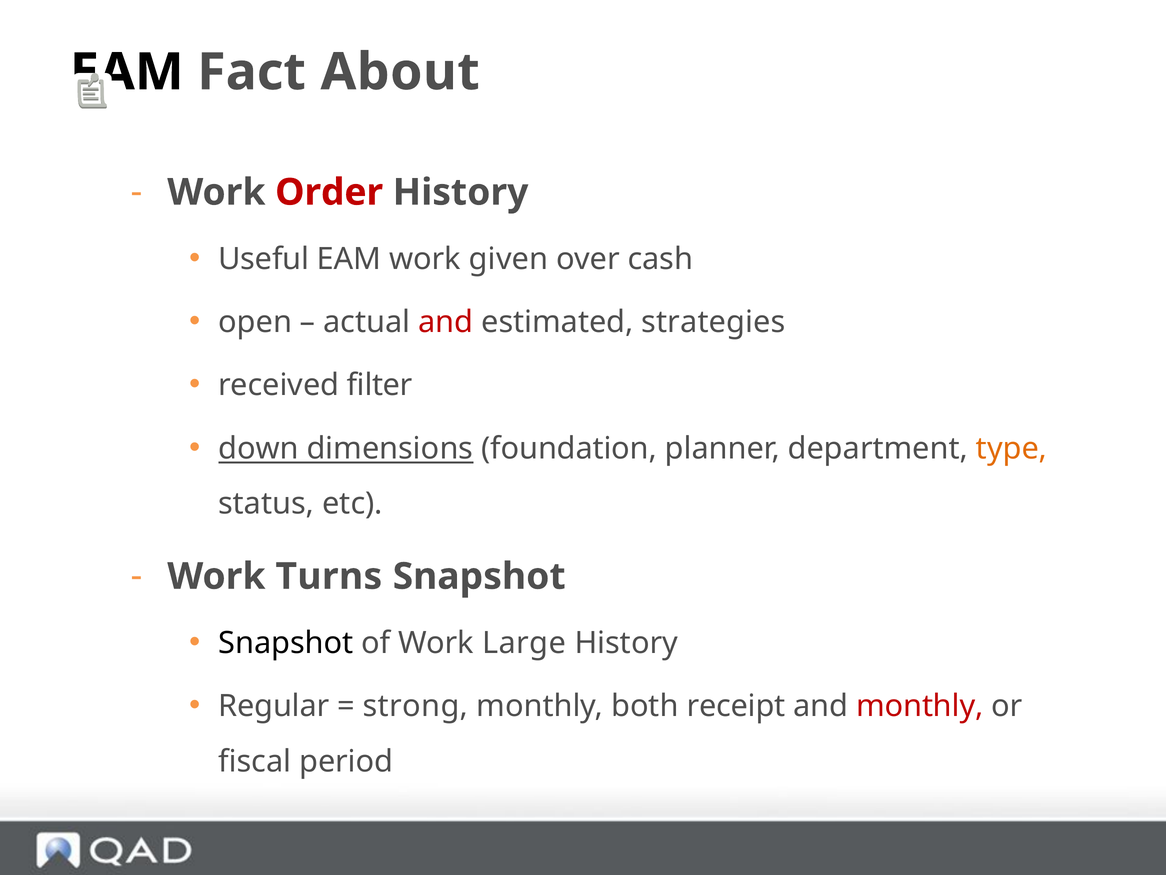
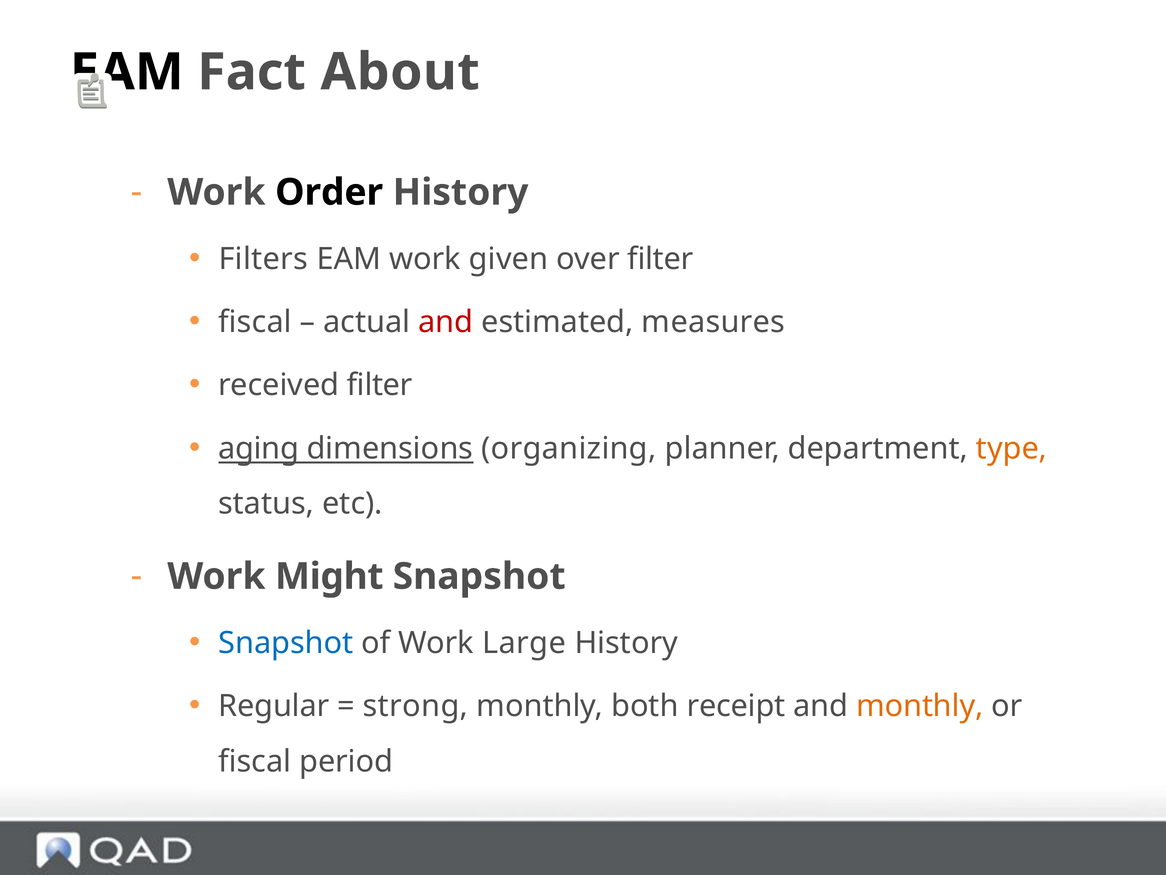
Order colour: red -> black
Useful: Useful -> Filters
over cash: cash -> filter
open at (255, 322): open -> fiscal
strategies: strategies -> measures
down: down -> aging
foundation: foundation -> organizing
Turns: Turns -> Might
Snapshot at (286, 643) colour: black -> blue
monthly at (920, 706) colour: red -> orange
